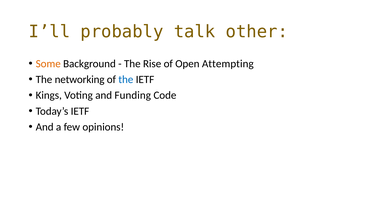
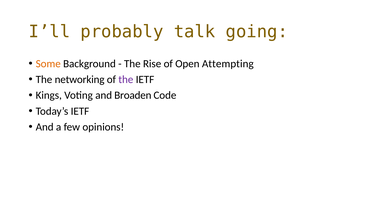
other: other -> going
the at (126, 79) colour: blue -> purple
Funding: Funding -> Broaden
